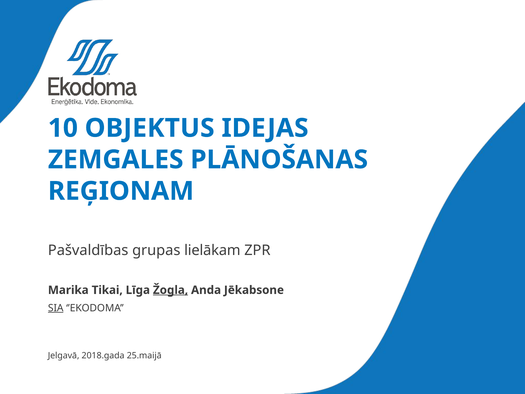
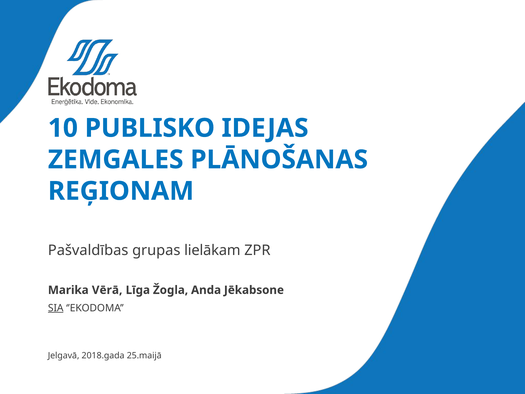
OBJEKTUS: OBJEKTUS -> PUBLISKO
Tikai: Tikai -> Vērā
Žogla underline: present -> none
